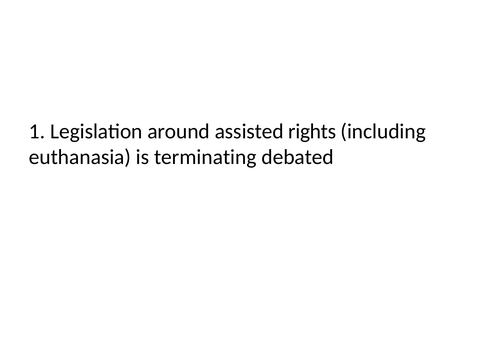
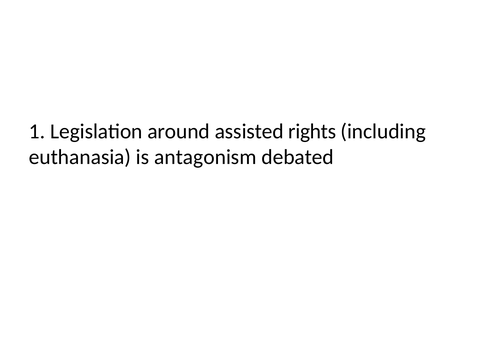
terminating: terminating -> antagonism
